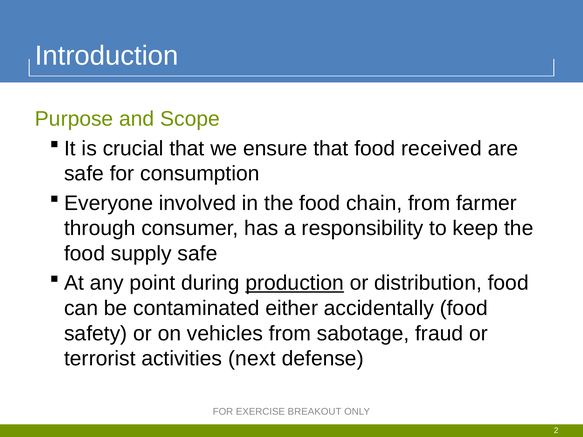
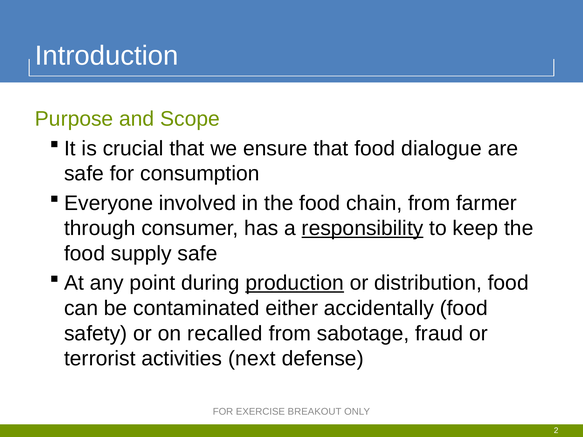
received: received -> dialogue
responsibility underline: none -> present
vehicles: vehicles -> recalled
